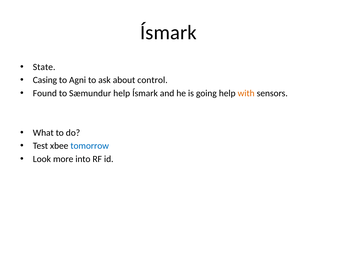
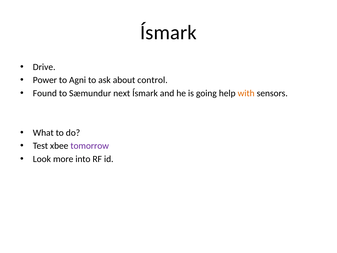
State: State -> Drive
Casing: Casing -> Power
Sæmundur help: help -> next
tomorrow colour: blue -> purple
